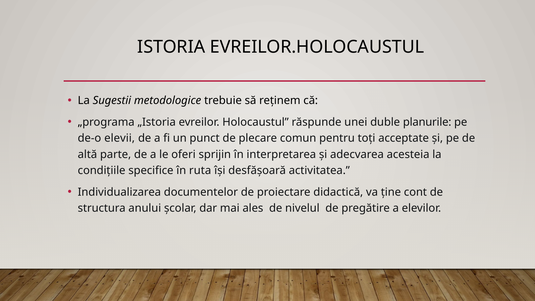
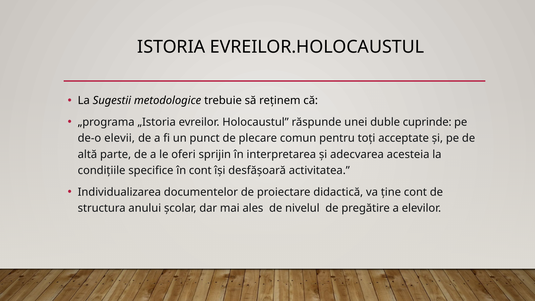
planurile: planurile -> cuprinde
în ruta: ruta -> cont
